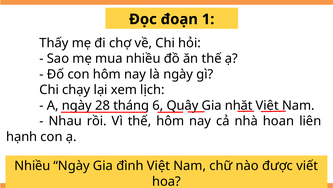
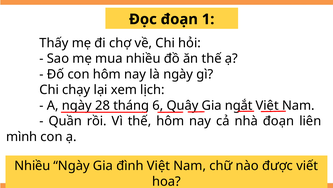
nhặt: nhặt -> ngắt
Nhau: Nhau -> Quần
nhà hoan: hoan -> đoạn
hạnh: hạnh -> mình
